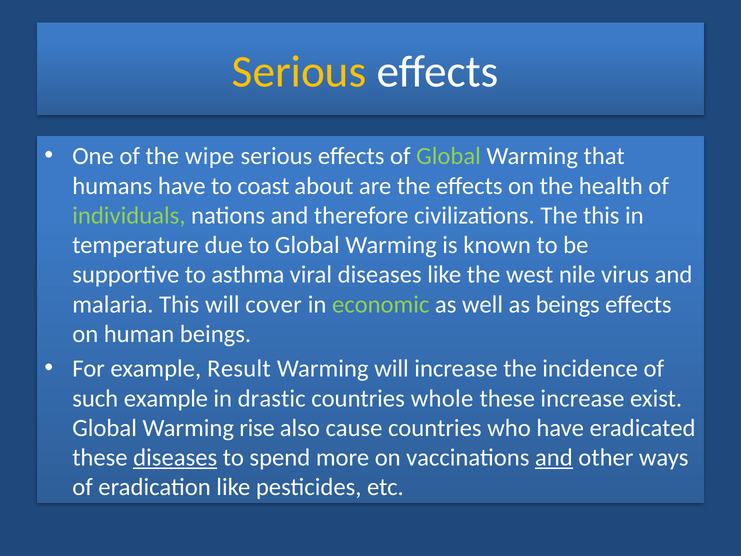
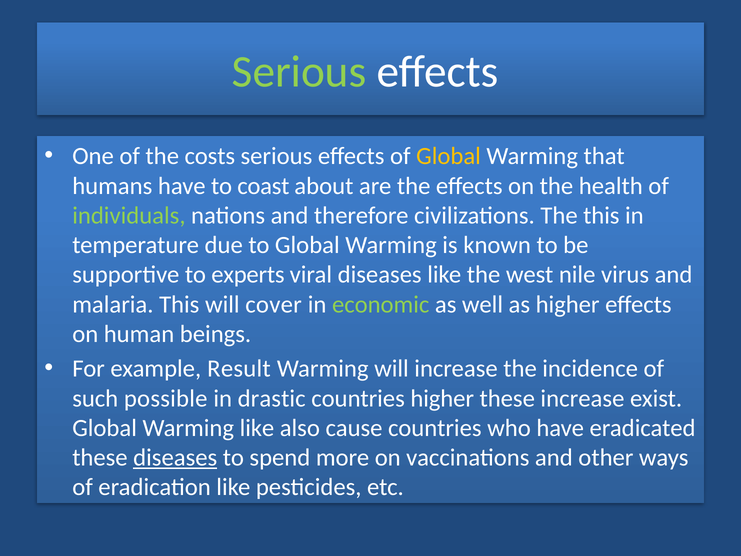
Serious at (299, 72) colour: yellow -> light green
wipe: wipe -> costs
Global at (449, 156) colour: light green -> yellow
asthma: asthma -> experts
as beings: beings -> higher
such example: example -> possible
countries whole: whole -> higher
Warming rise: rise -> like
and at (554, 457) underline: present -> none
